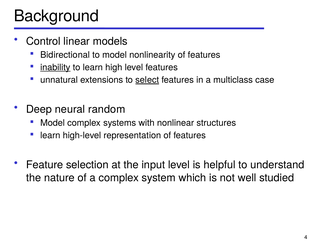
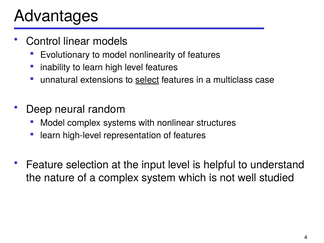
Background: Background -> Advantages
Bidirectional: Bidirectional -> Evolutionary
inability underline: present -> none
